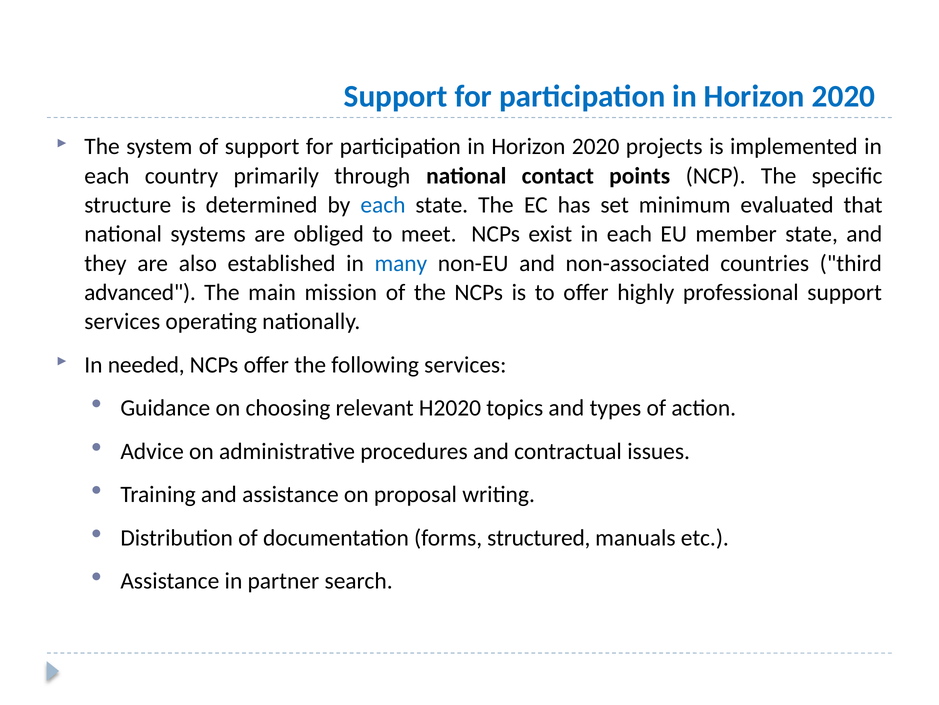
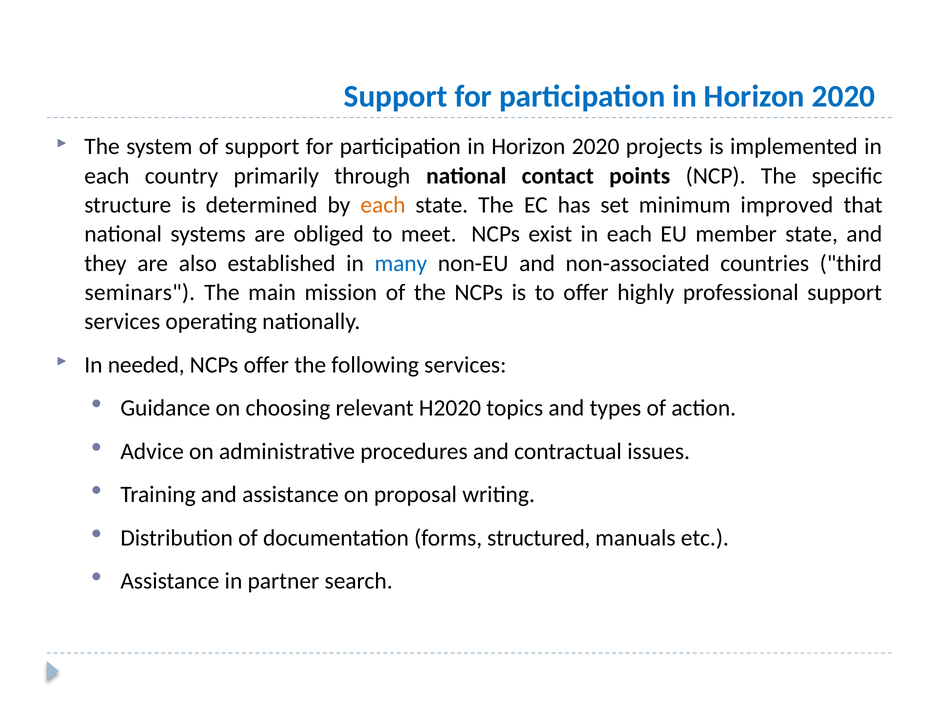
each at (383, 205) colour: blue -> orange
evaluated: evaluated -> improved
advanced: advanced -> seminars
